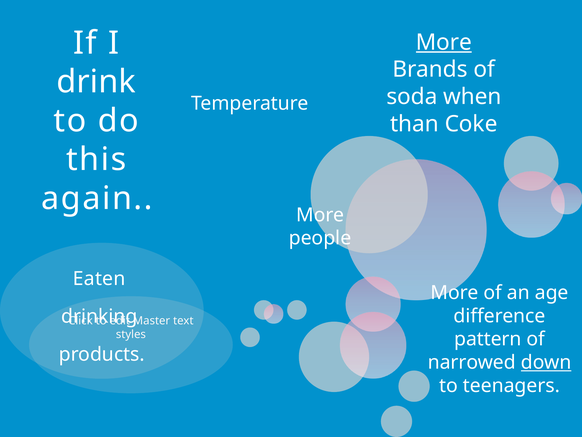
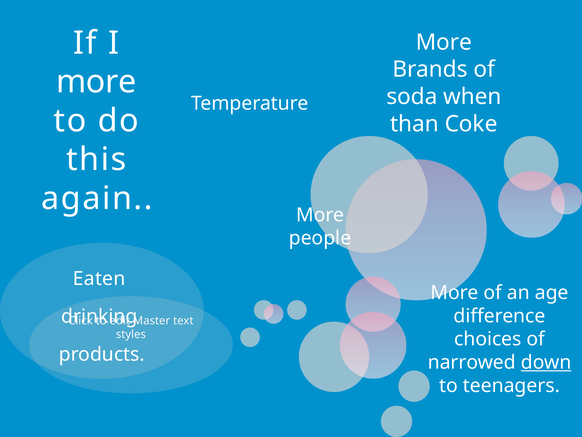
More at (444, 42) underline: present -> none
drink at (96, 82): drink -> more
pattern: pattern -> choices
